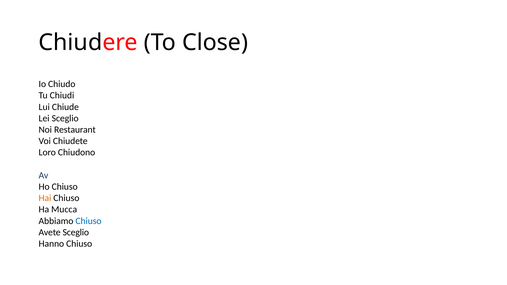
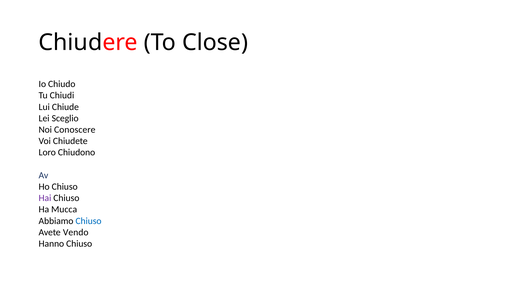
Restaurant: Restaurant -> Conoscere
Hai colour: orange -> purple
Avete Sceglio: Sceglio -> Vendo
